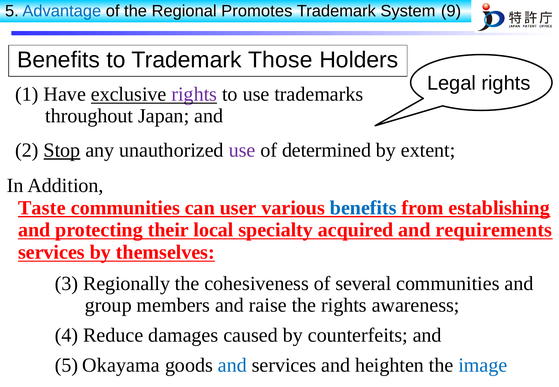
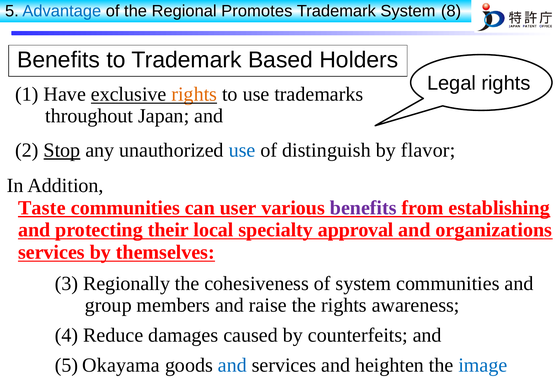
9: 9 -> 8
Those: Those -> Based
rights at (194, 94) colour: purple -> orange
use at (242, 150) colour: purple -> blue
determined: determined -> distinguish
extent: extent -> flavor
benefits at (363, 208) colour: blue -> purple
acquired: acquired -> approval
requirements: requirements -> organizations
of several: several -> system
